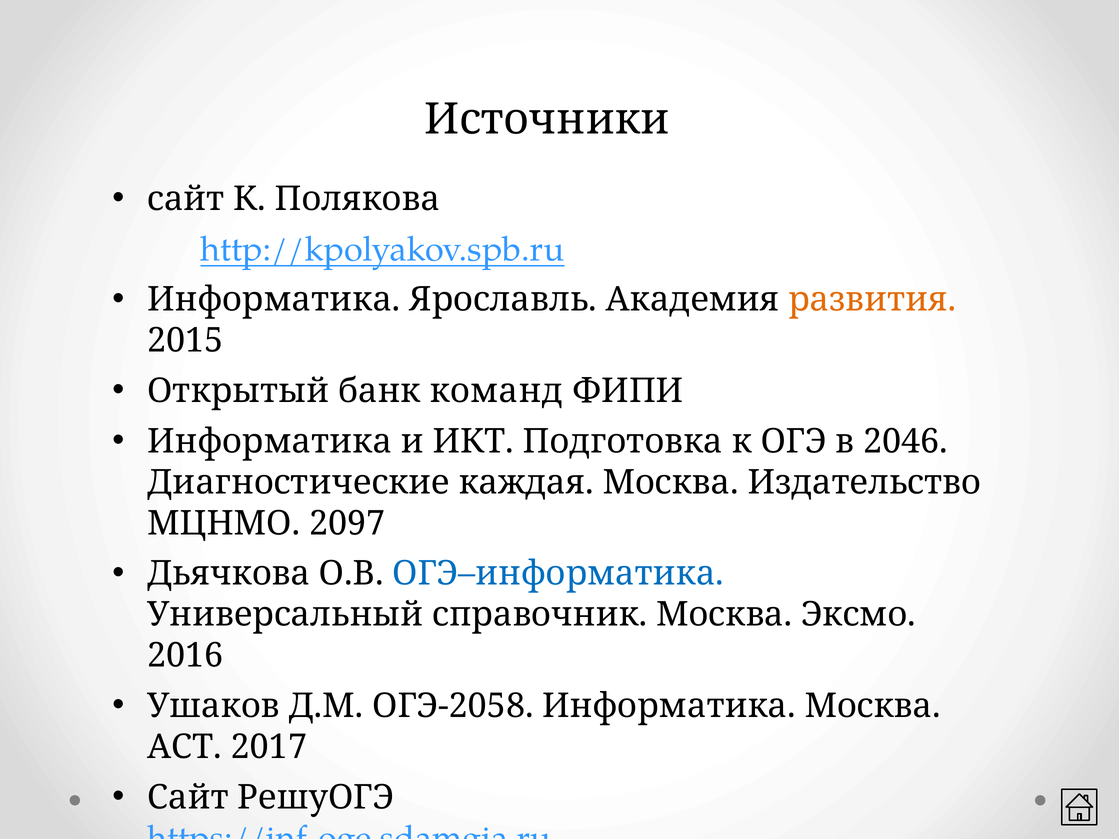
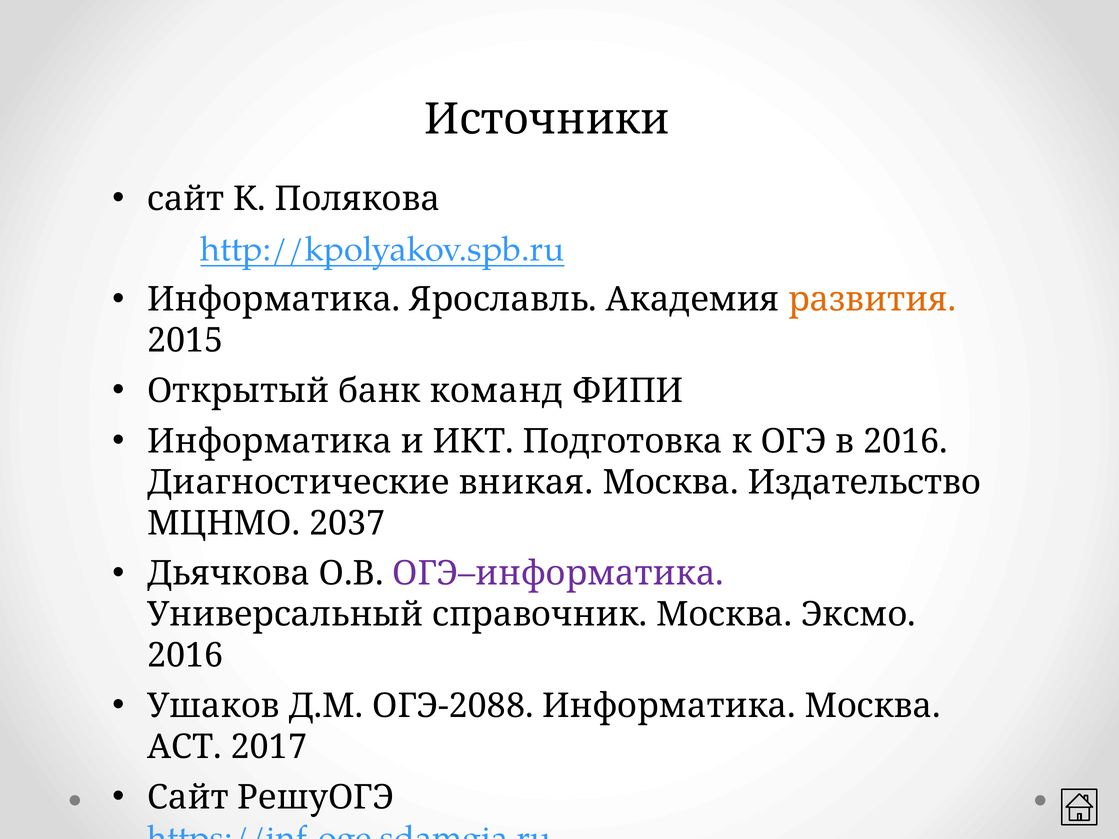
в 2046: 2046 -> 2016
каждая: каждая -> вникая
2097: 2097 -> 2037
ОГЭ–информатика colour: blue -> purple
ОГЭ-2058: ОГЭ-2058 -> ОГЭ-2088
